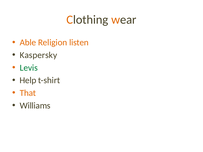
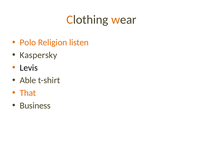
Able: Able -> Polo
Levis colour: green -> black
Help: Help -> Able
Williams: Williams -> Business
